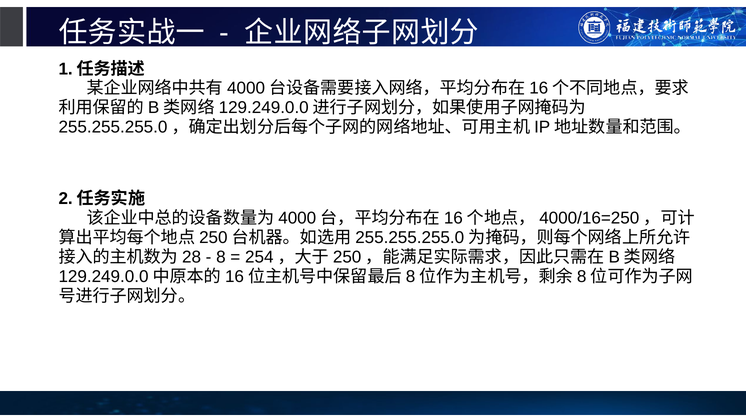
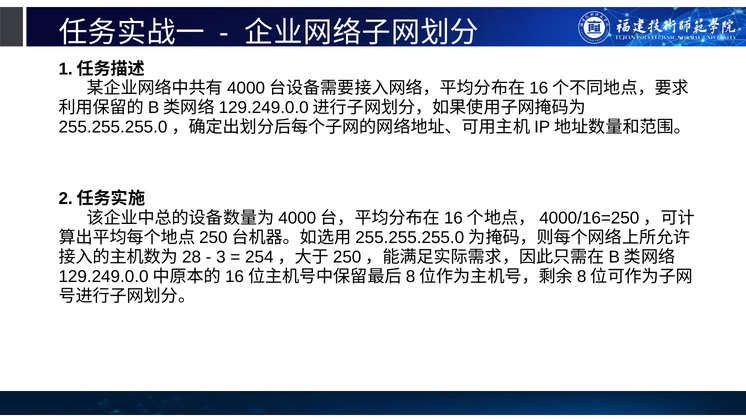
8: 8 -> 3
